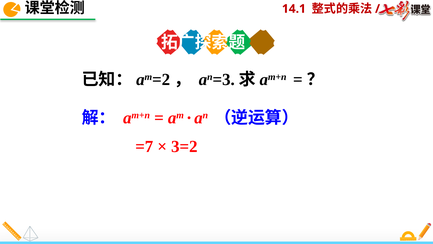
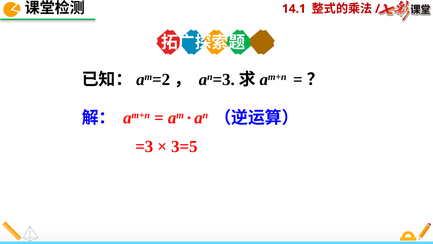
=7: =7 -> =3
3=2: 3=2 -> 3=5
